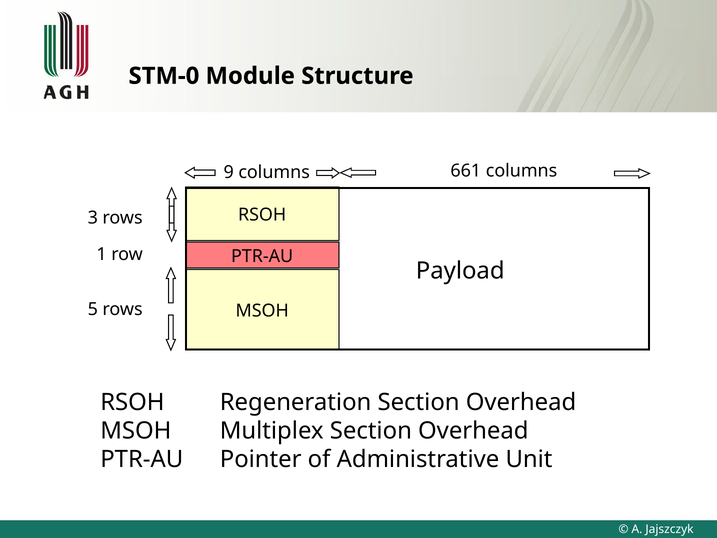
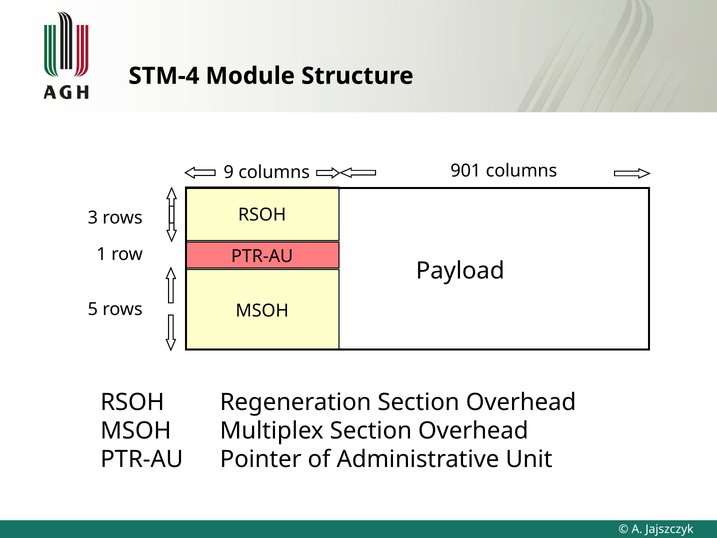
STM-0: STM-0 -> STM-4
661: 661 -> 901
